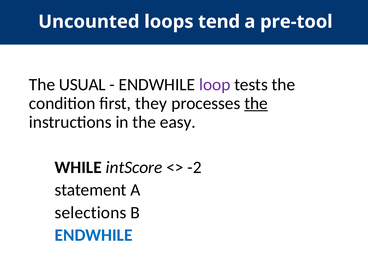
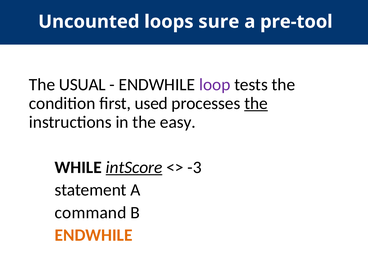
tend: tend -> sure
they: they -> used
intScore underline: none -> present
-2: -2 -> -3
selections: selections -> command
ENDWHILE at (94, 235) colour: blue -> orange
